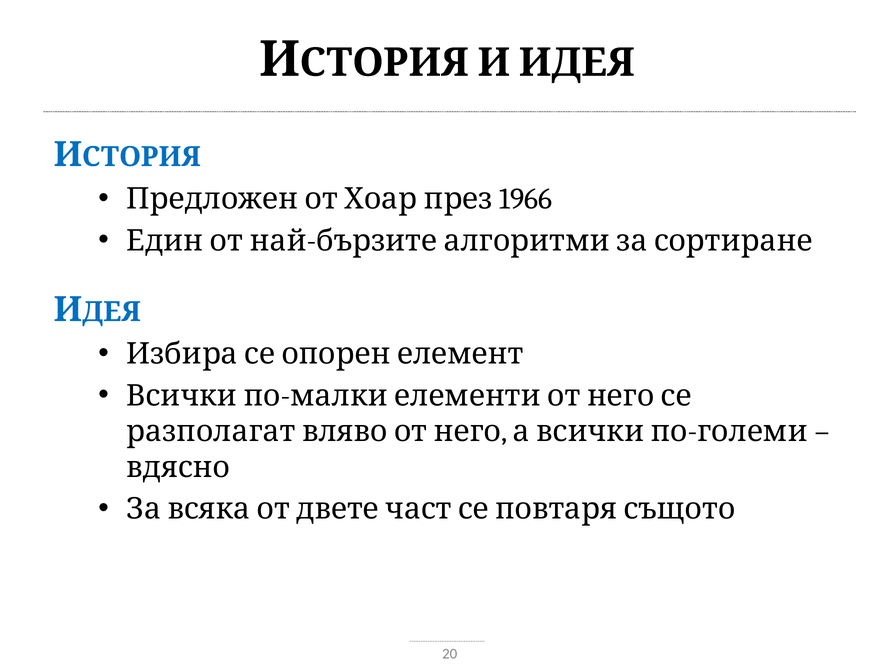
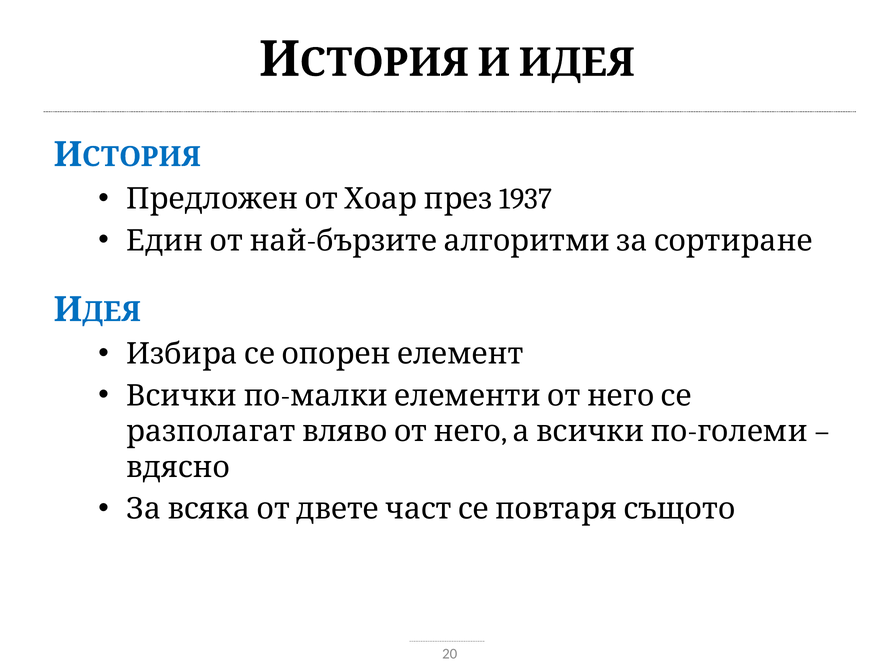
1966: 1966 -> 1937
